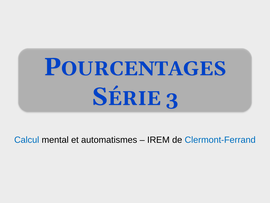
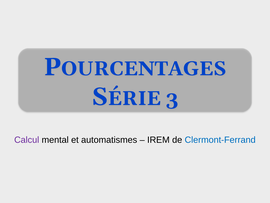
Calcul colour: blue -> purple
